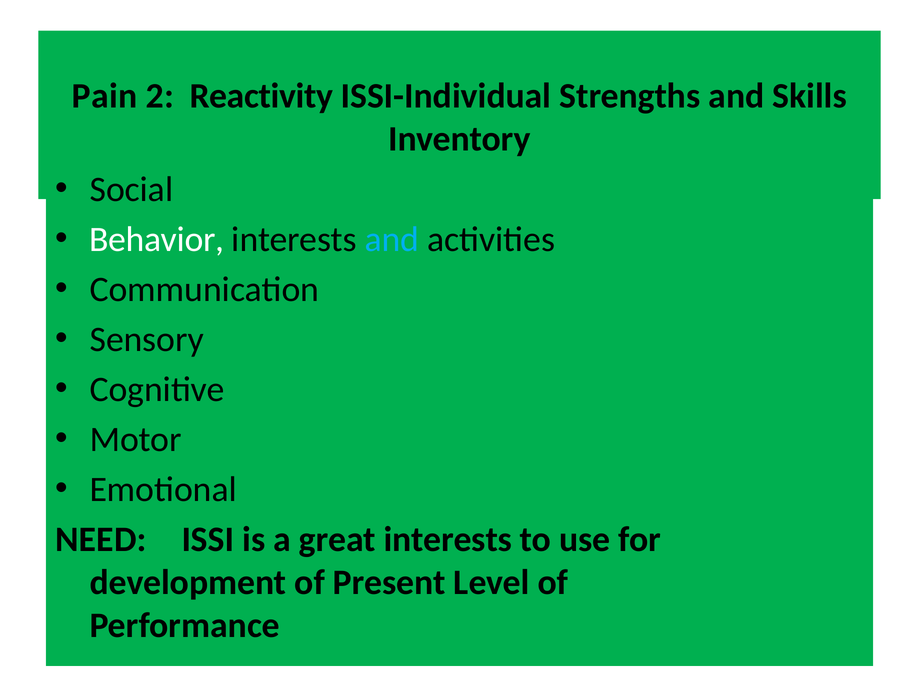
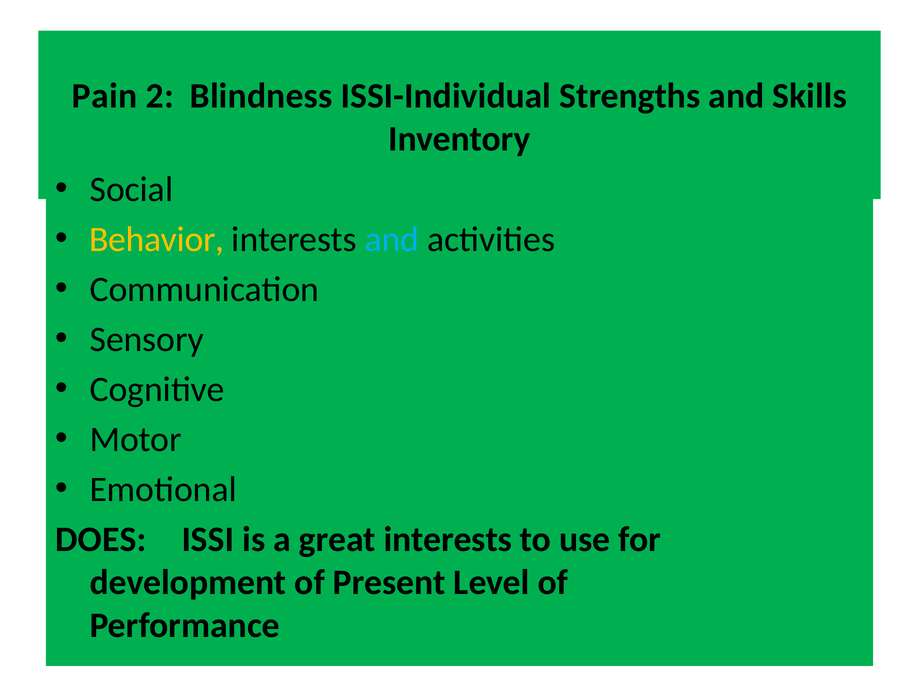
Reactivity: Reactivity -> Blindness
Behavior colour: white -> yellow
NEED: NEED -> DOES
